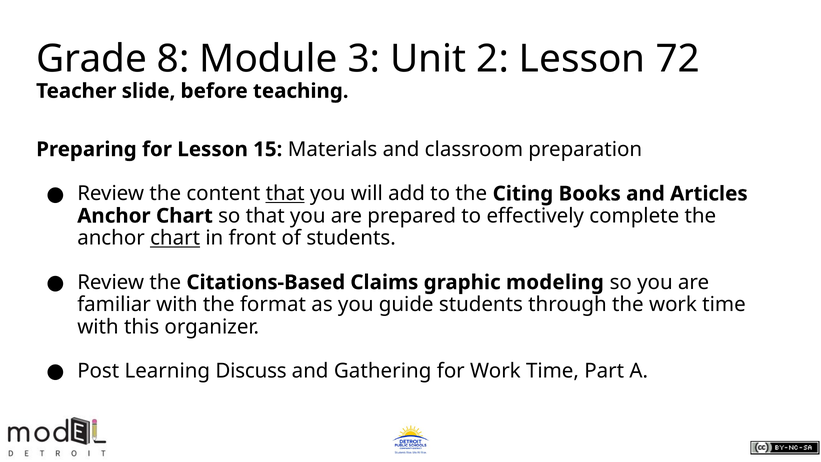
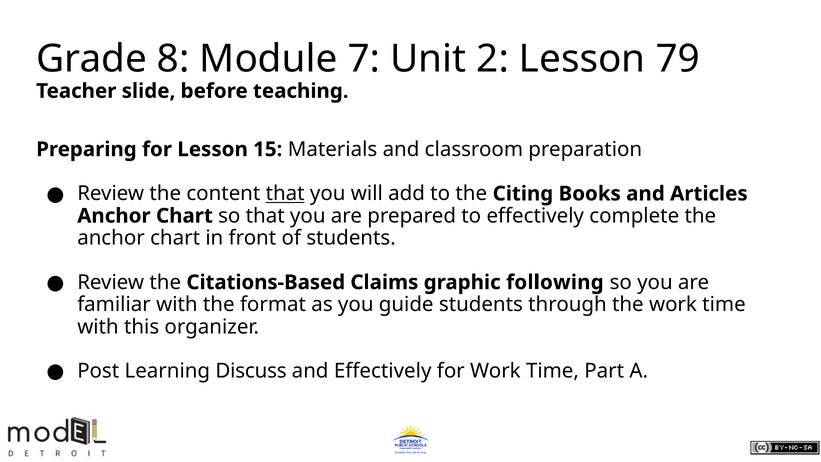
3: 3 -> 7
72: 72 -> 79
chart at (175, 238) underline: present -> none
modeling: modeling -> following
and Gathering: Gathering -> Effectively
